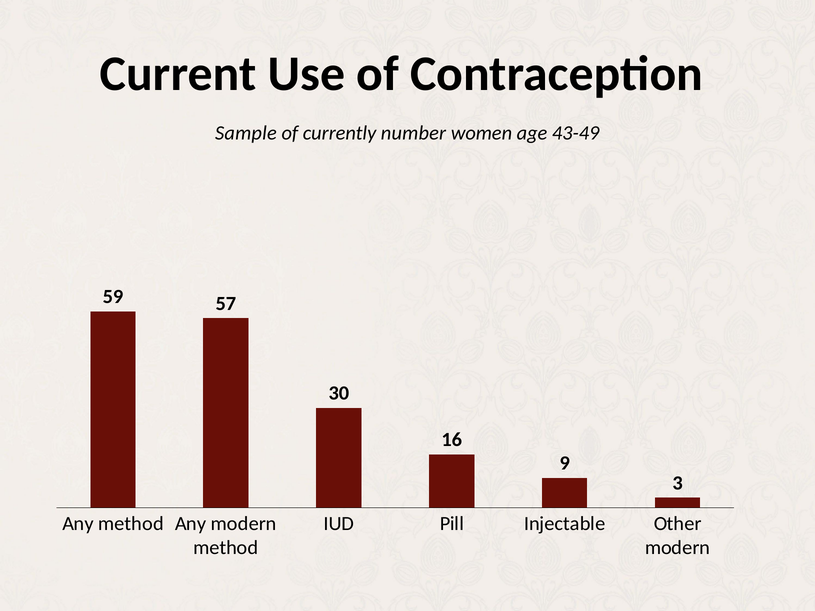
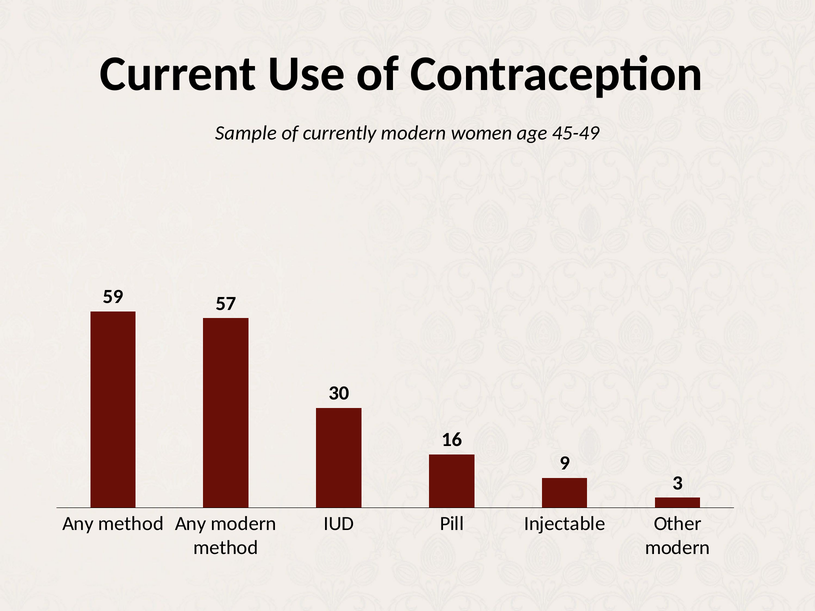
currently number: number -> modern
43-49: 43-49 -> 45-49
